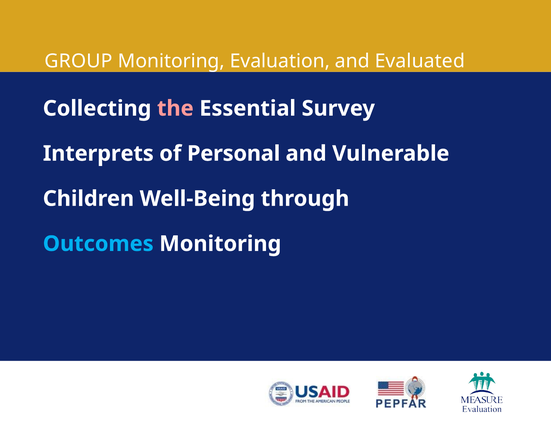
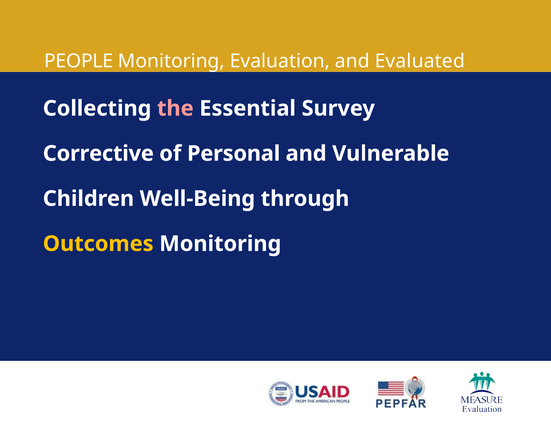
GROUP: GROUP -> PEOPLE
Interprets: Interprets -> Corrective
Outcomes colour: light blue -> yellow
